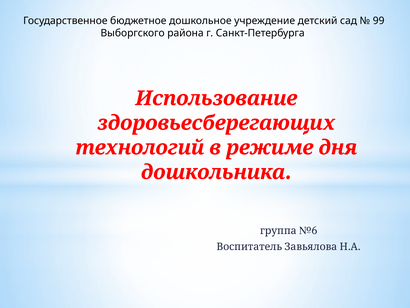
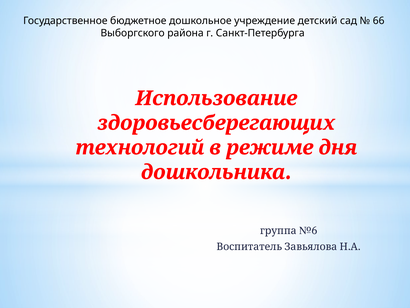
99: 99 -> 66
